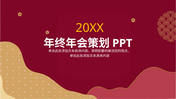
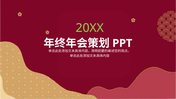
20XX colour: yellow -> light green
